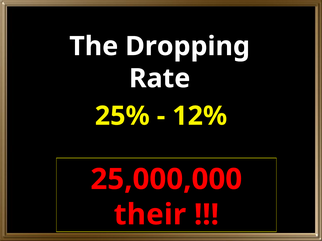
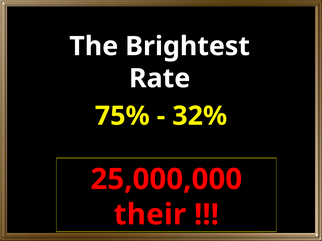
Dropping: Dropping -> Brightest
25%: 25% -> 75%
12%: 12% -> 32%
